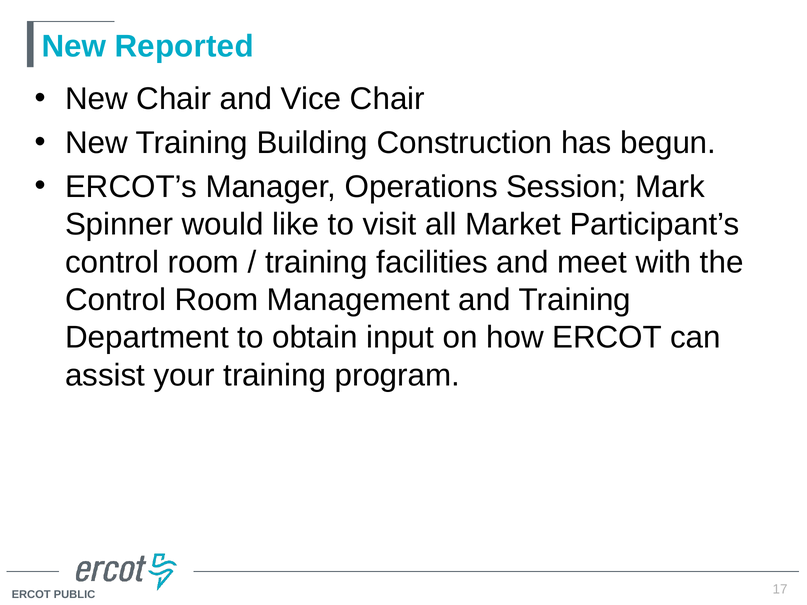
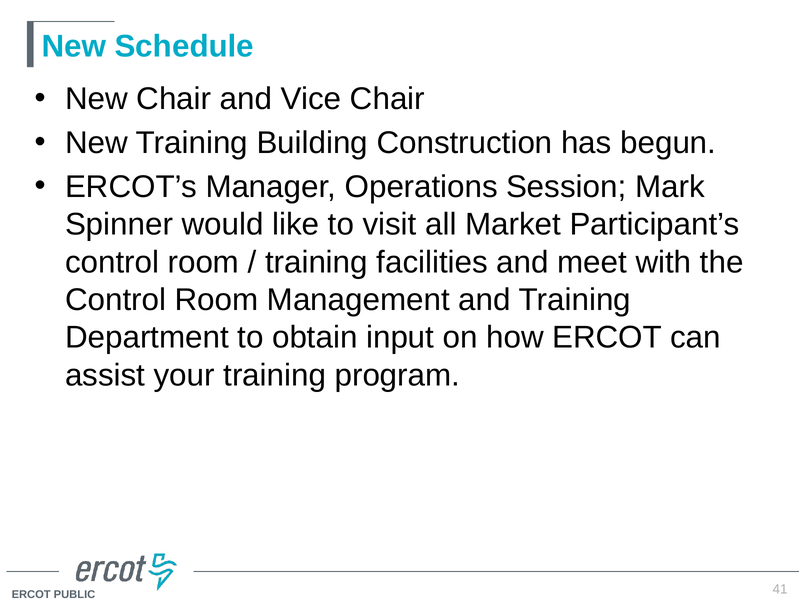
Reported: Reported -> Schedule
17: 17 -> 41
